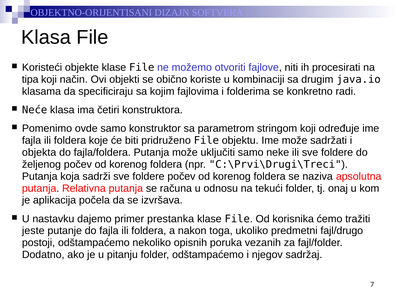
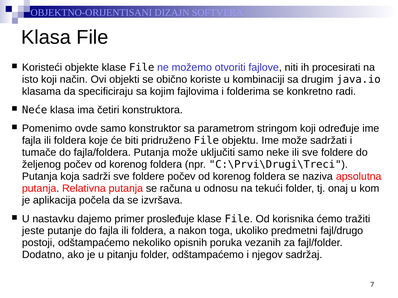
tipa: tipa -> isto
objekta: objekta -> tumače
prestanka: prestanka -> prosleđuje
